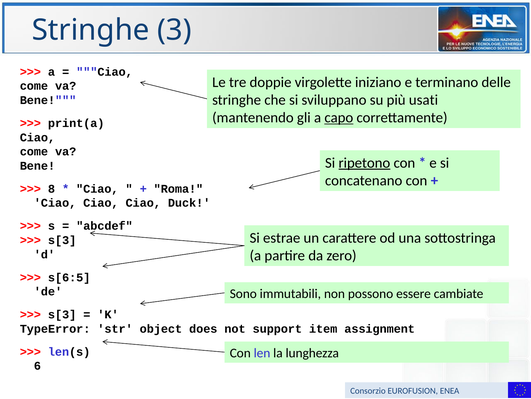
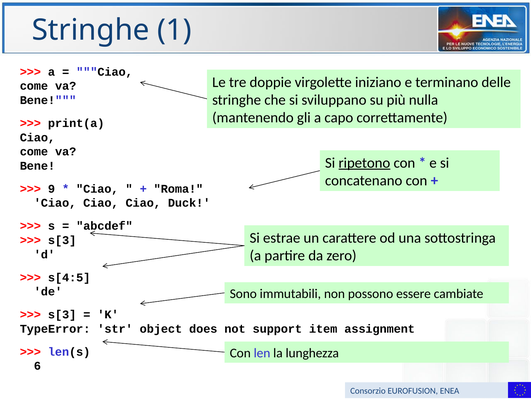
3: 3 -> 1
usati: usati -> nulla
capo underline: present -> none
8: 8 -> 9
s[6:5: s[6:5 -> s[4:5
